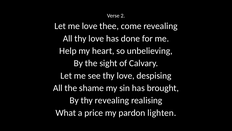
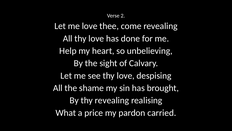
lighten: lighten -> carried
